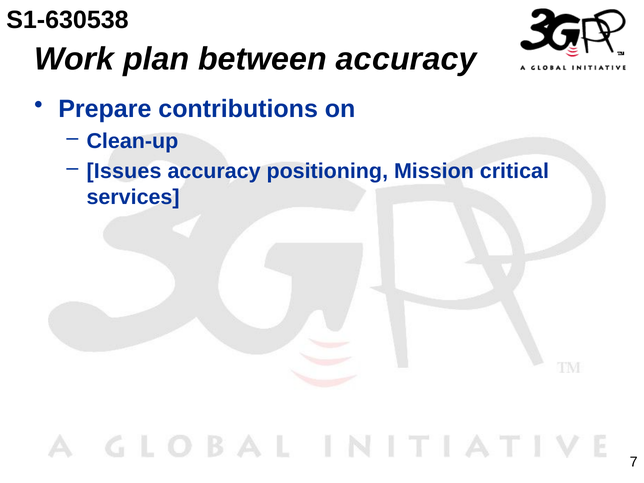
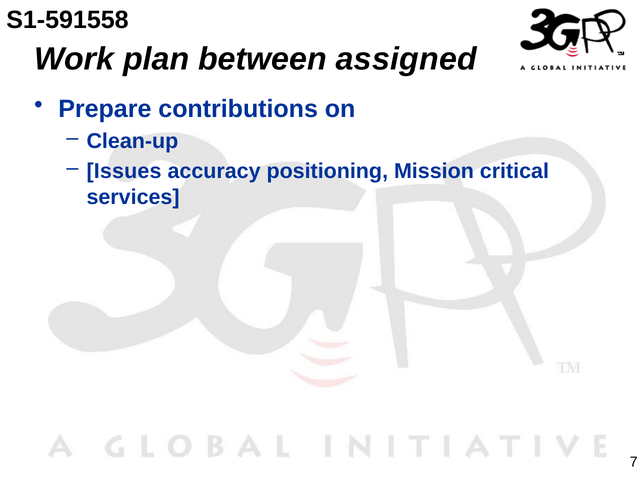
S1-630538: S1-630538 -> S1-591558
between accuracy: accuracy -> assigned
